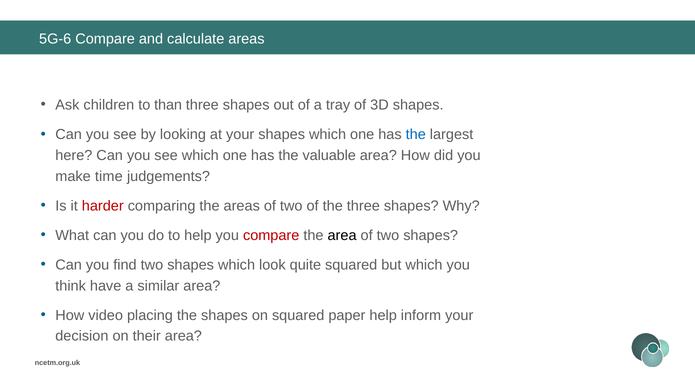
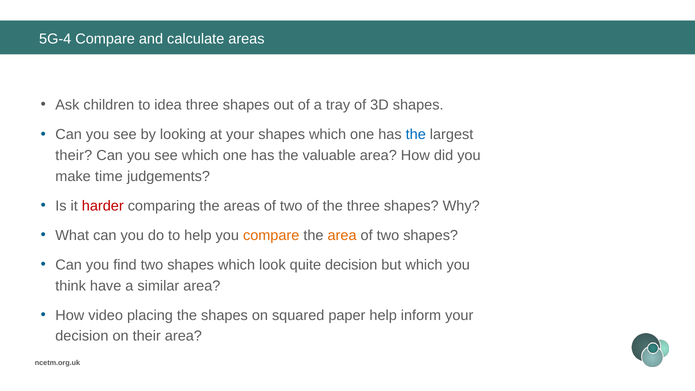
5G-6: 5G-6 -> 5G-4
than: than -> idea
here at (74, 155): here -> their
compare at (271, 235) colour: red -> orange
area at (342, 235) colour: black -> orange
quite squared: squared -> decision
